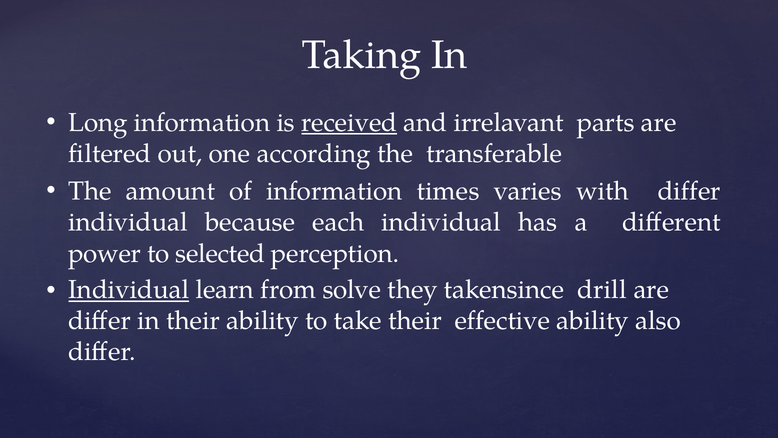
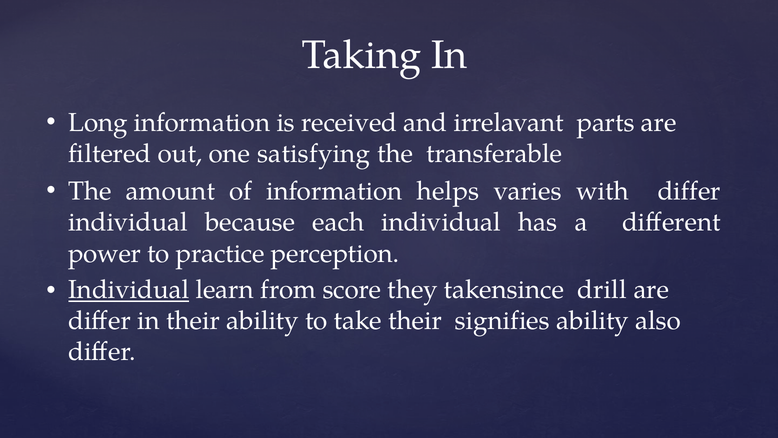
received underline: present -> none
according: according -> satisfying
times: times -> helps
selected: selected -> practice
solve: solve -> score
effective: effective -> signifies
